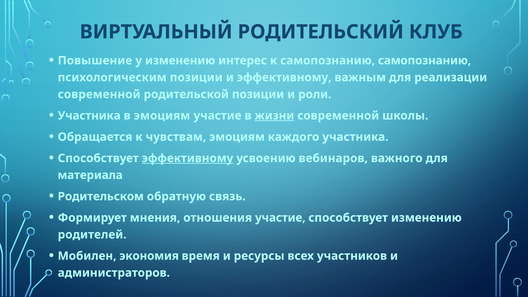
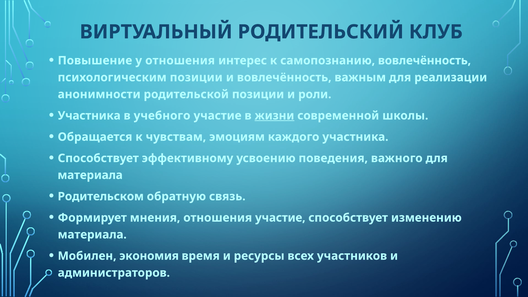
у изменению: изменению -> отношения
самопознанию самопознанию: самопознанию -> вовлечённость
и эффективному: эффективному -> вовлечённость
современной at (99, 94): современной -> анонимности
в эмоциям: эмоциям -> учебного
эффективному at (188, 158) underline: present -> none
вебинаров: вебинаров -> поведения
родителей at (92, 235): родителей -> материала
